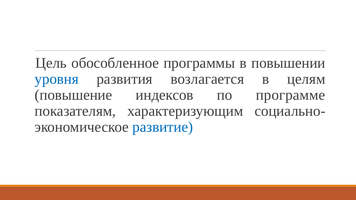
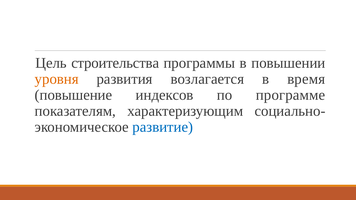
обособленное: обособленное -> строительства
уровня colour: blue -> orange
целям: целям -> время
